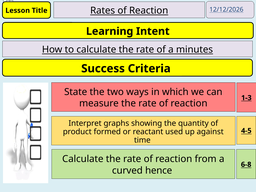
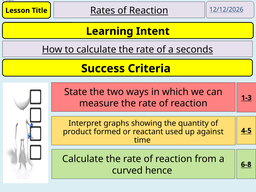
minutes: minutes -> seconds
